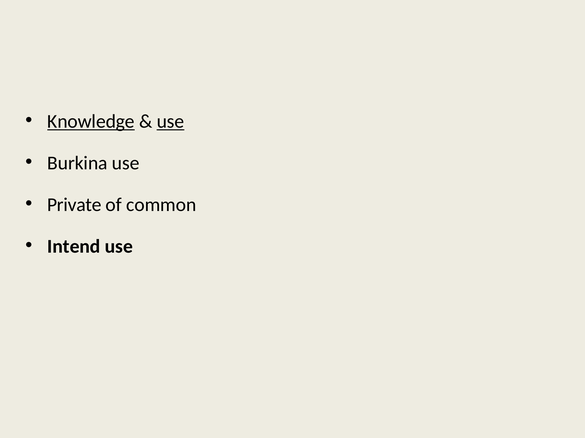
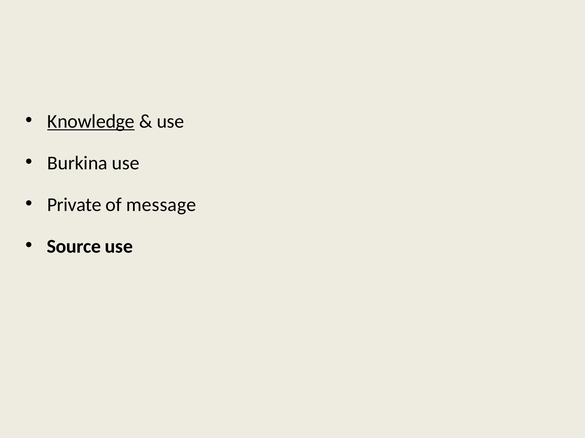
use at (170, 122) underline: present -> none
common: common -> message
Intend: Intend -> Source
